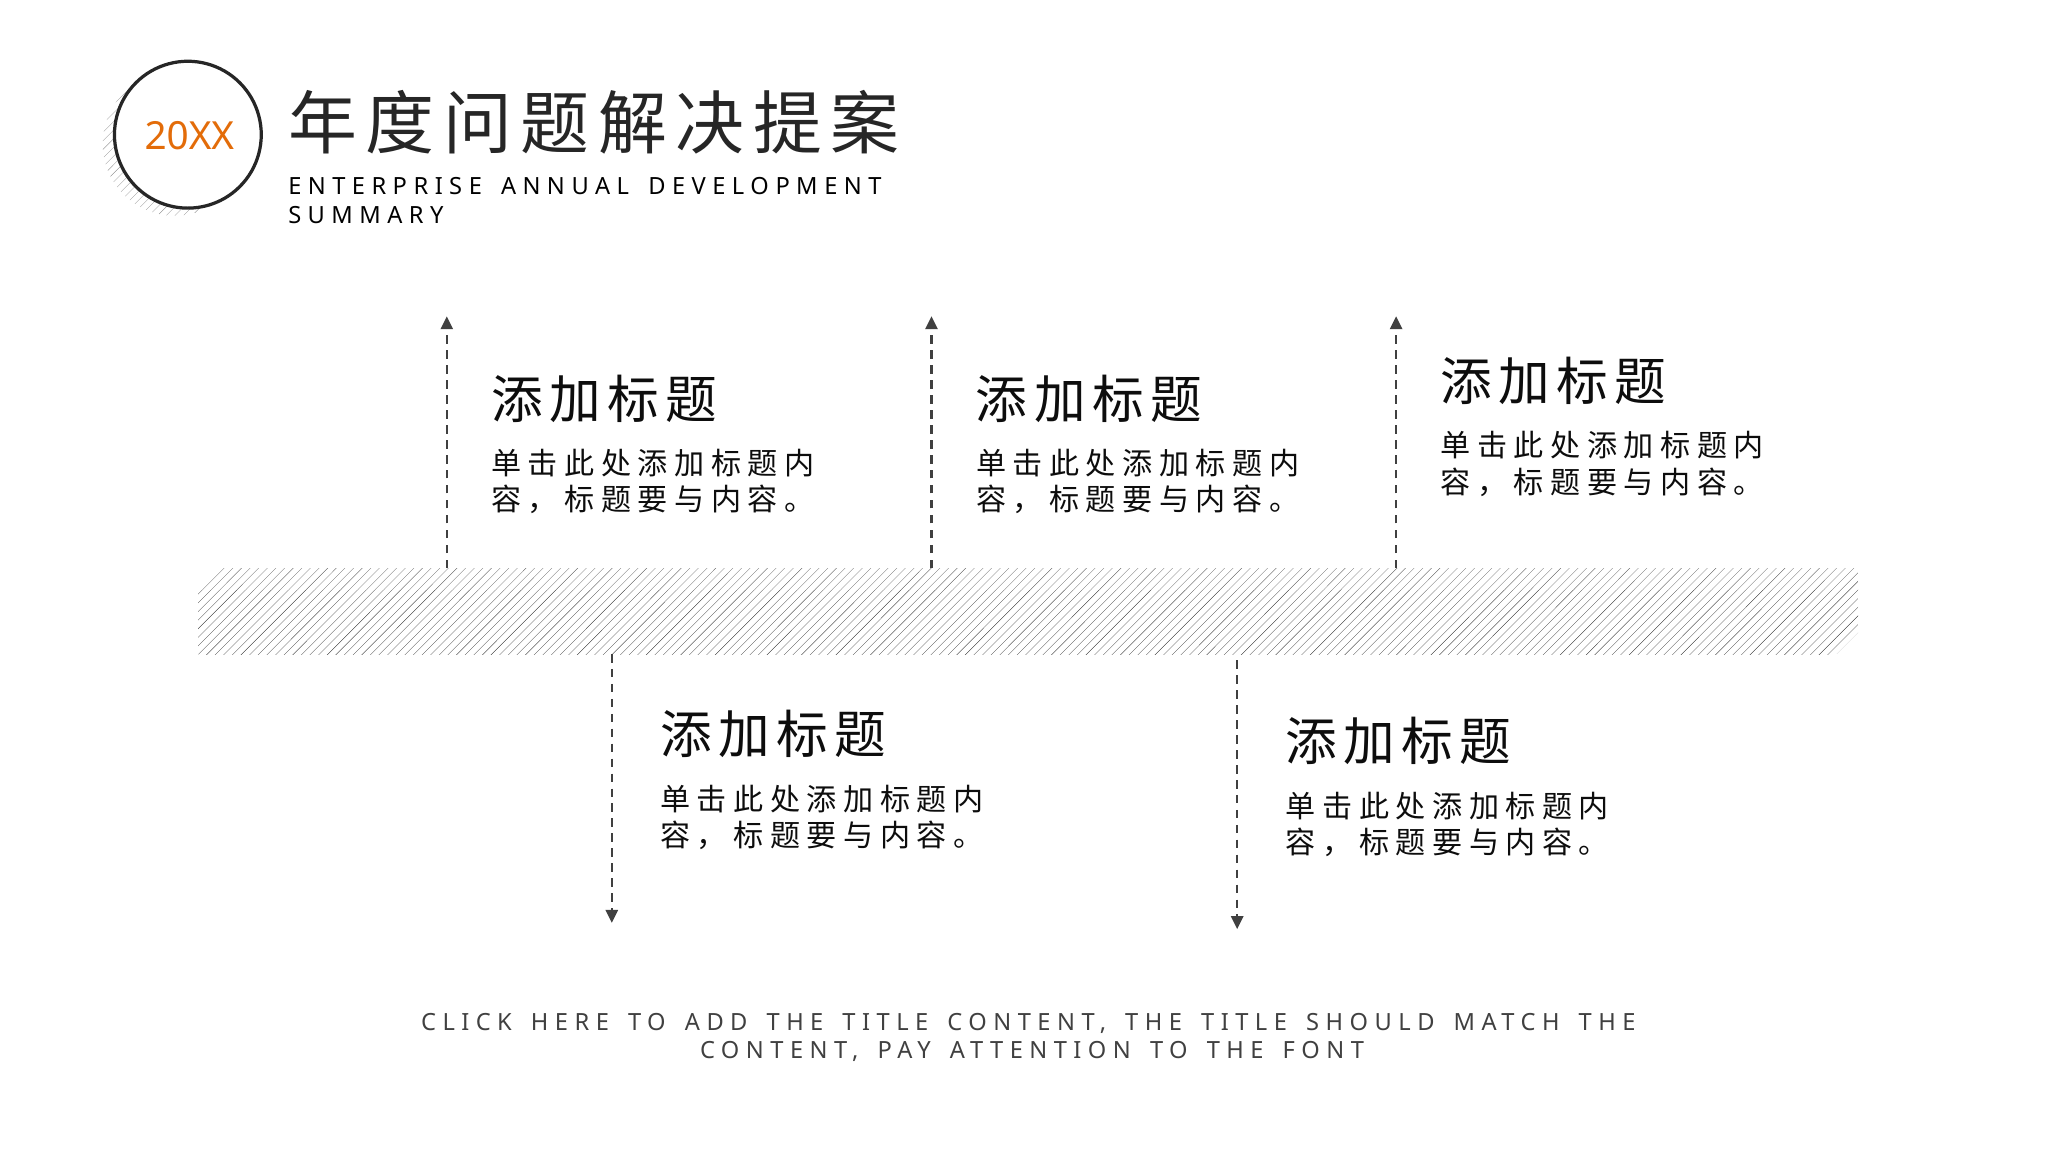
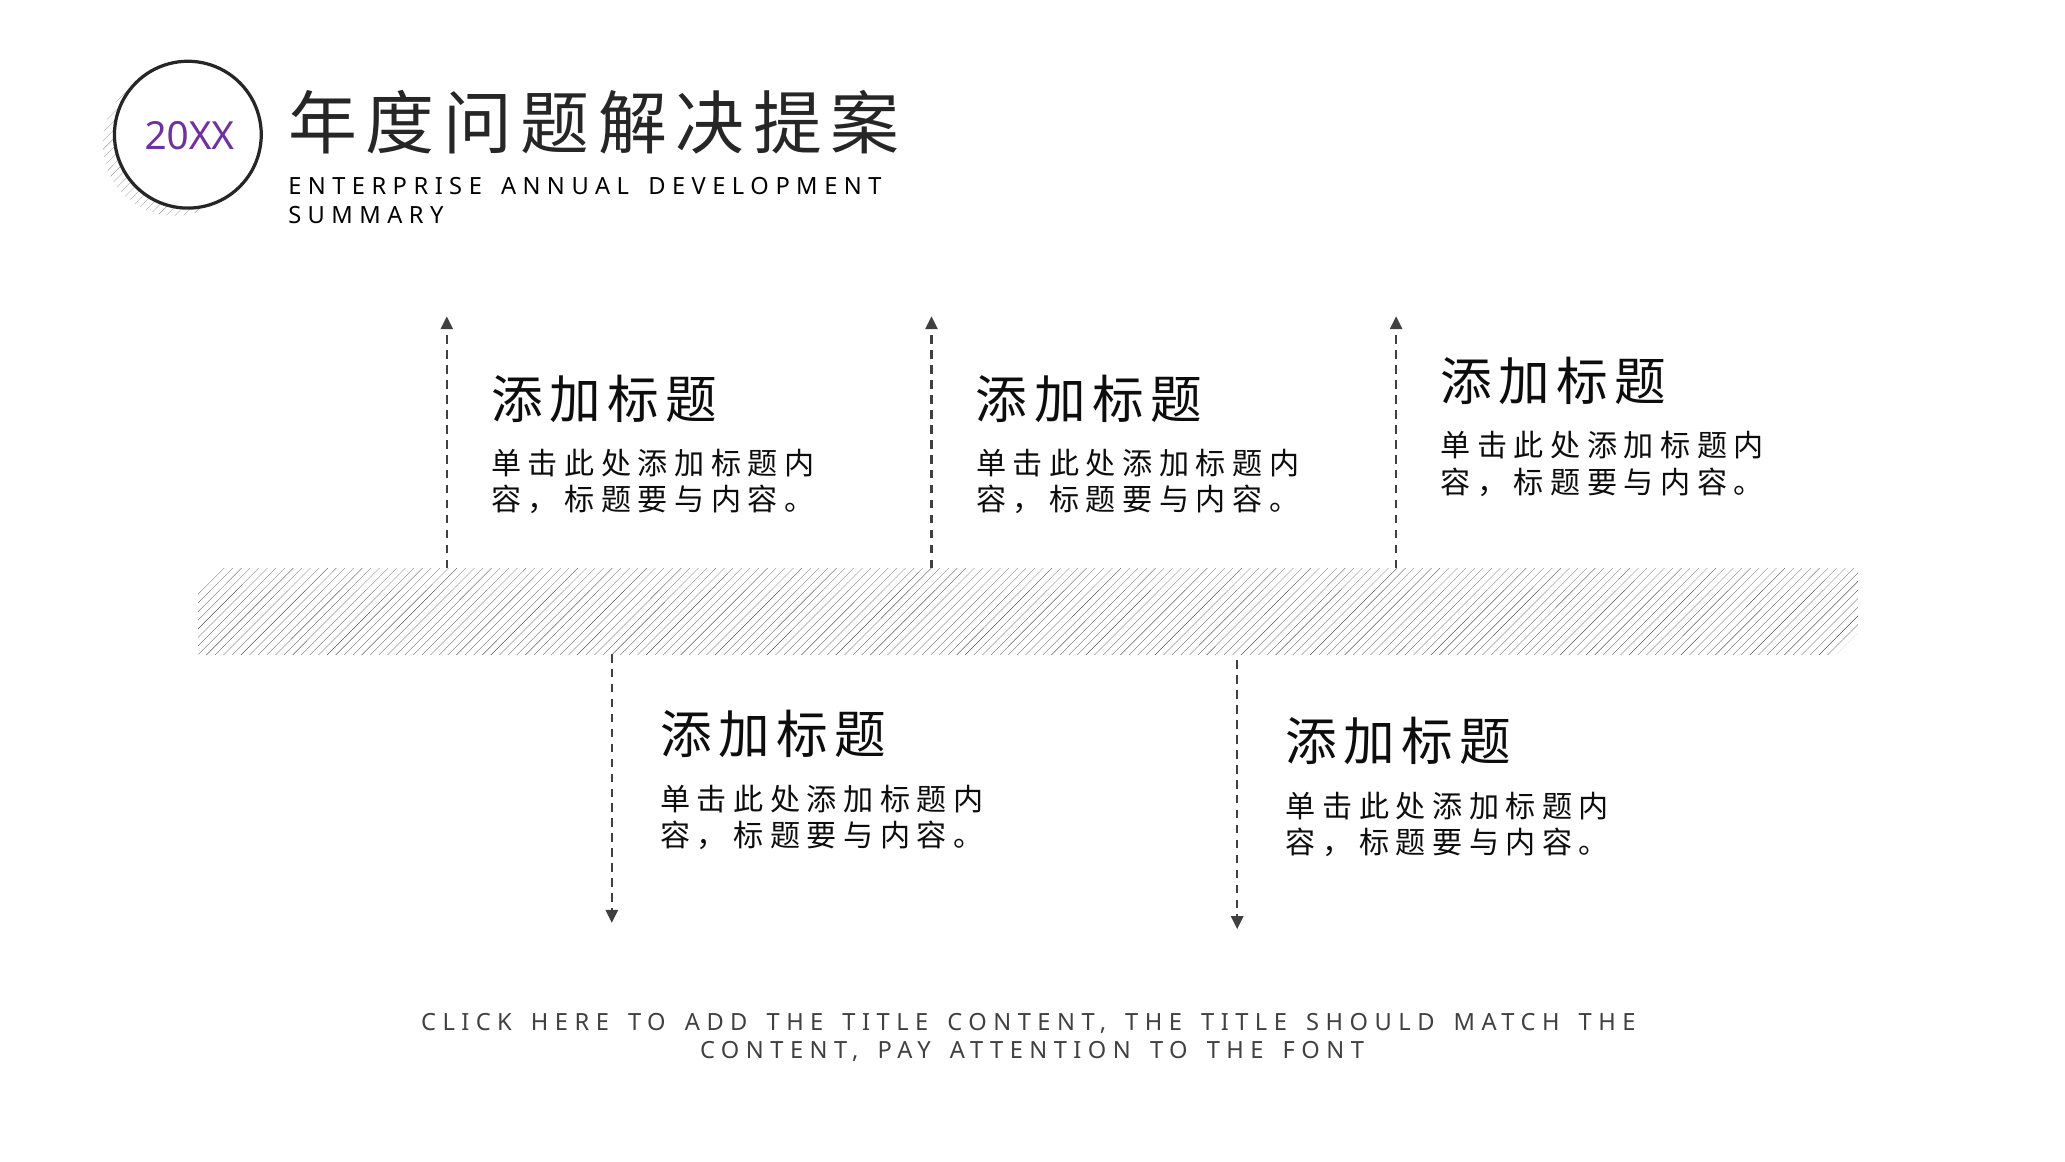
20XX colour: orange -> purple
